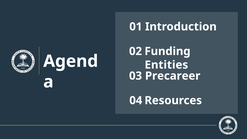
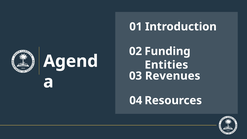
Precareer: Precareer -> Revenues
